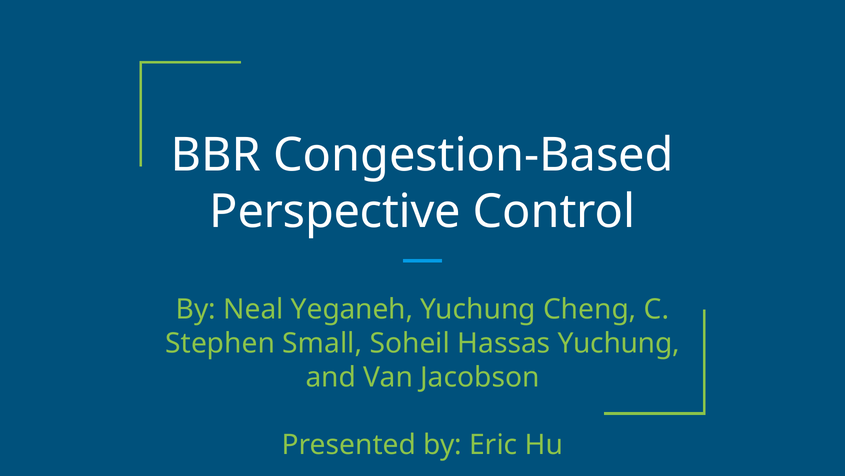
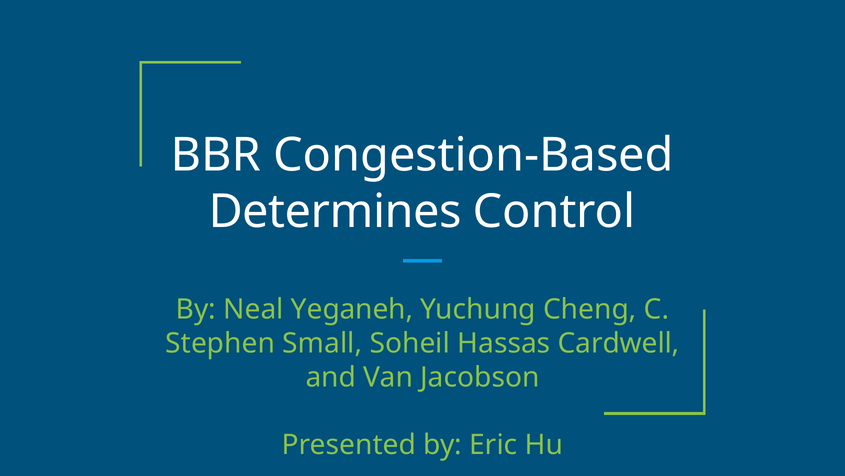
Perspective: Perspective -> Determines
Hassas Yuchung: Yuchung -> Cardwell
